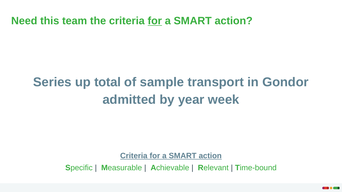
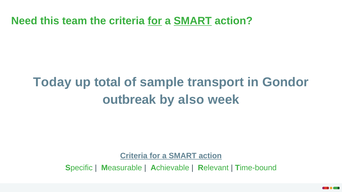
SMART at (193, 21) underline: none -> present
Series: Series -> Today
admitted: admitted -> outbreak
year: year -> also
